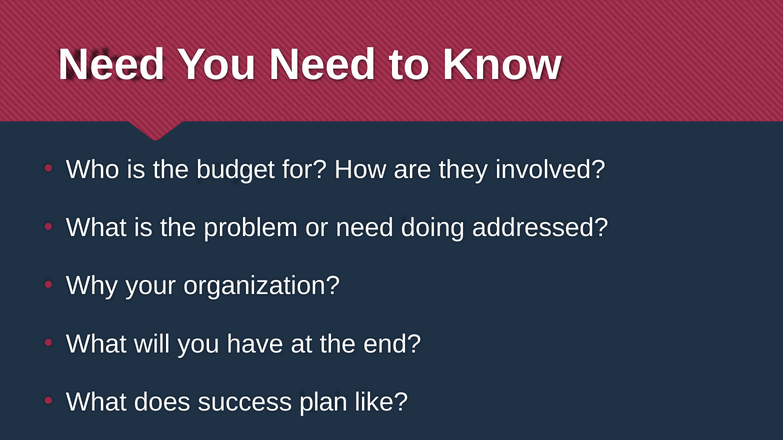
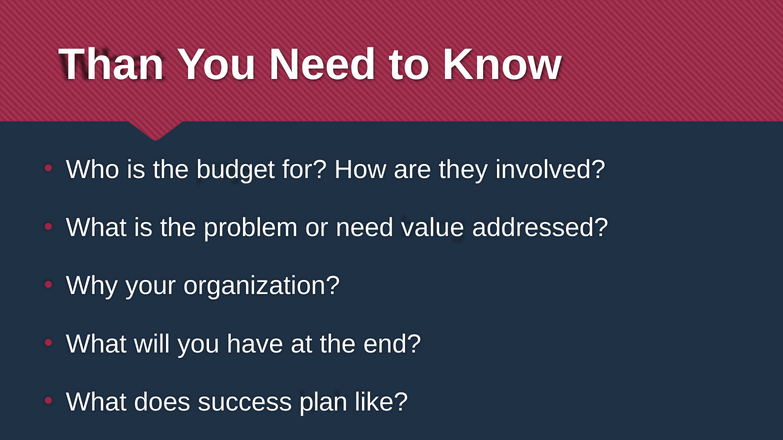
Need at (112, 65): Need -> Than
doing: doing -> value
